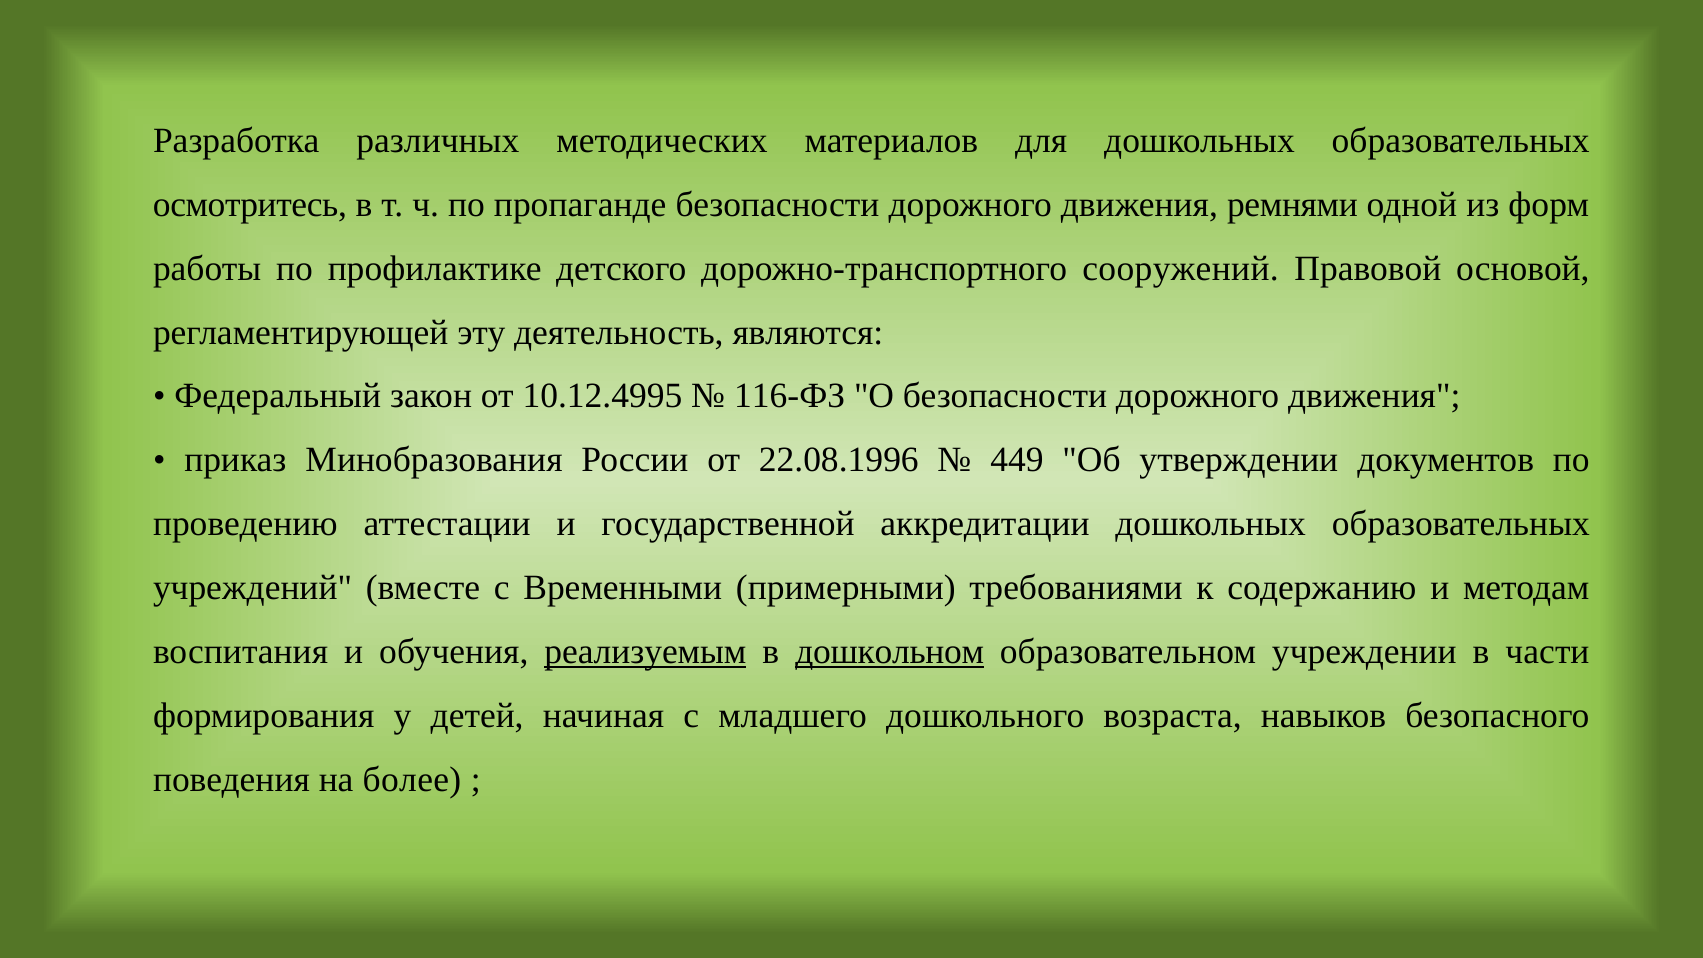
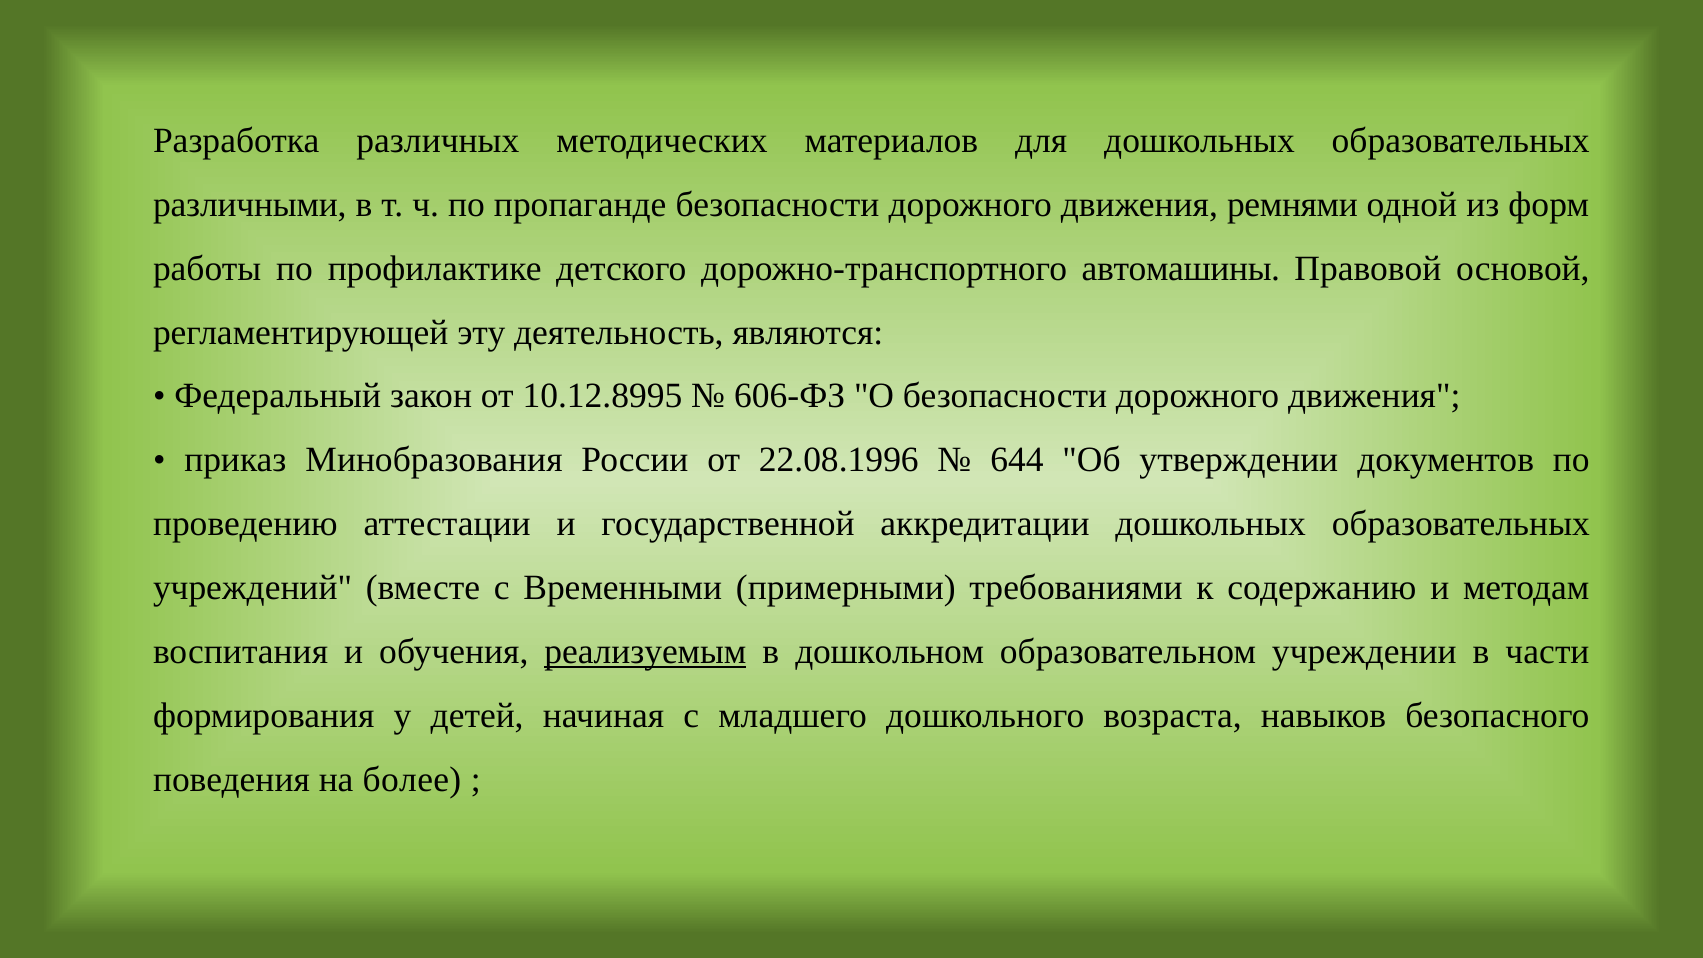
осмотритесь: осмотритесь -> различными
сооружений: сооружений -> автомашины
10.12.4995: 10.12.4995 -> 10.12.8995
116-ФЗ: 116-ФЗ -> 606-ФЗ
449: 449 -> 644
дошкольном underline: present -> none
